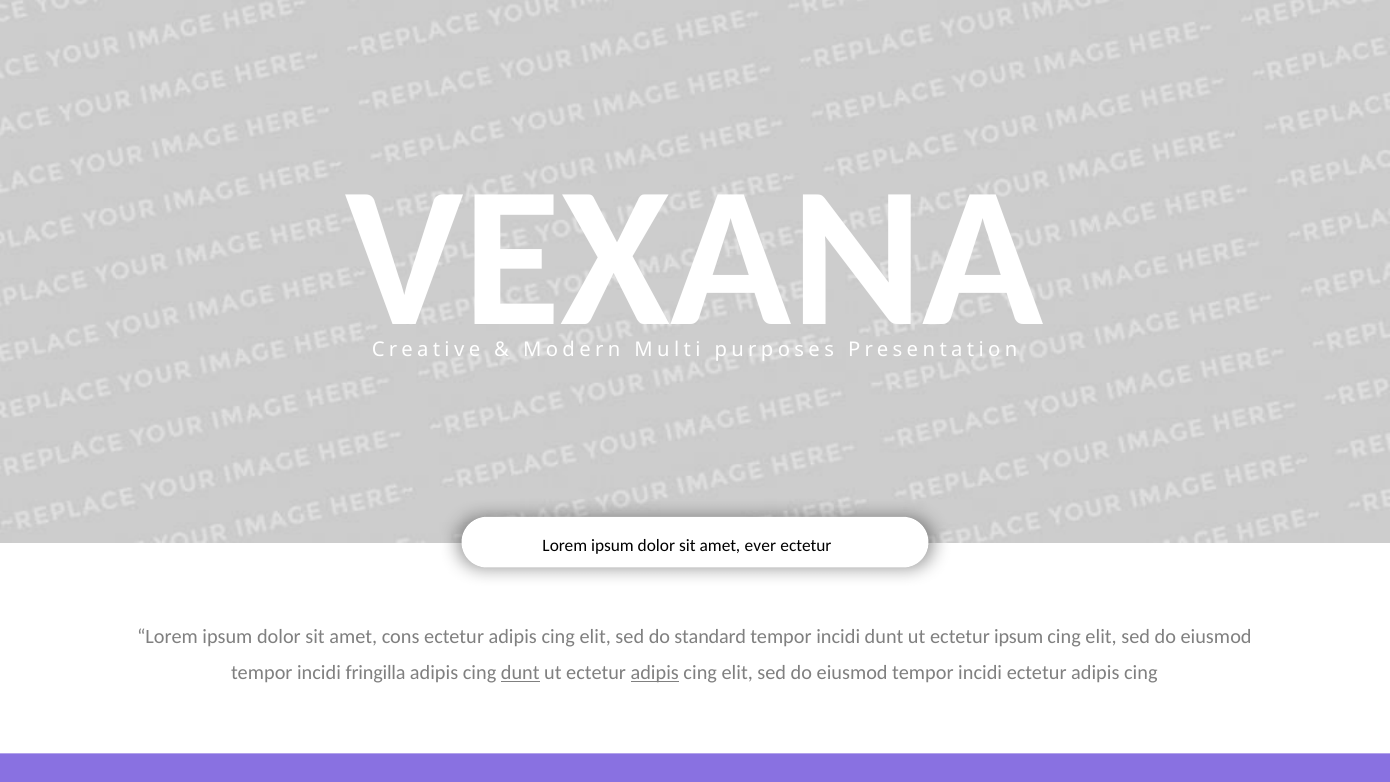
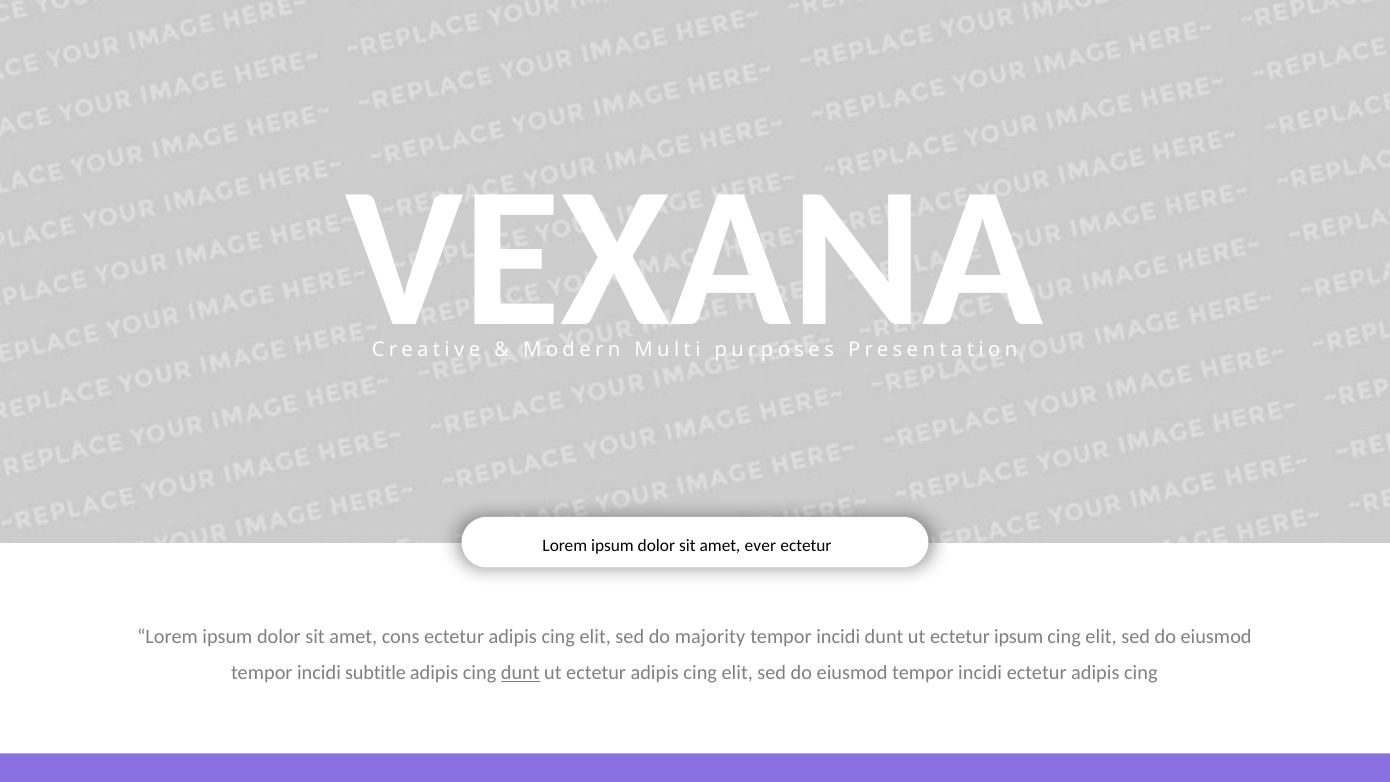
standard: standard -> majority
fringilla: fringilla -> subtitle
adipis at (655, 673) underline: present -> none
